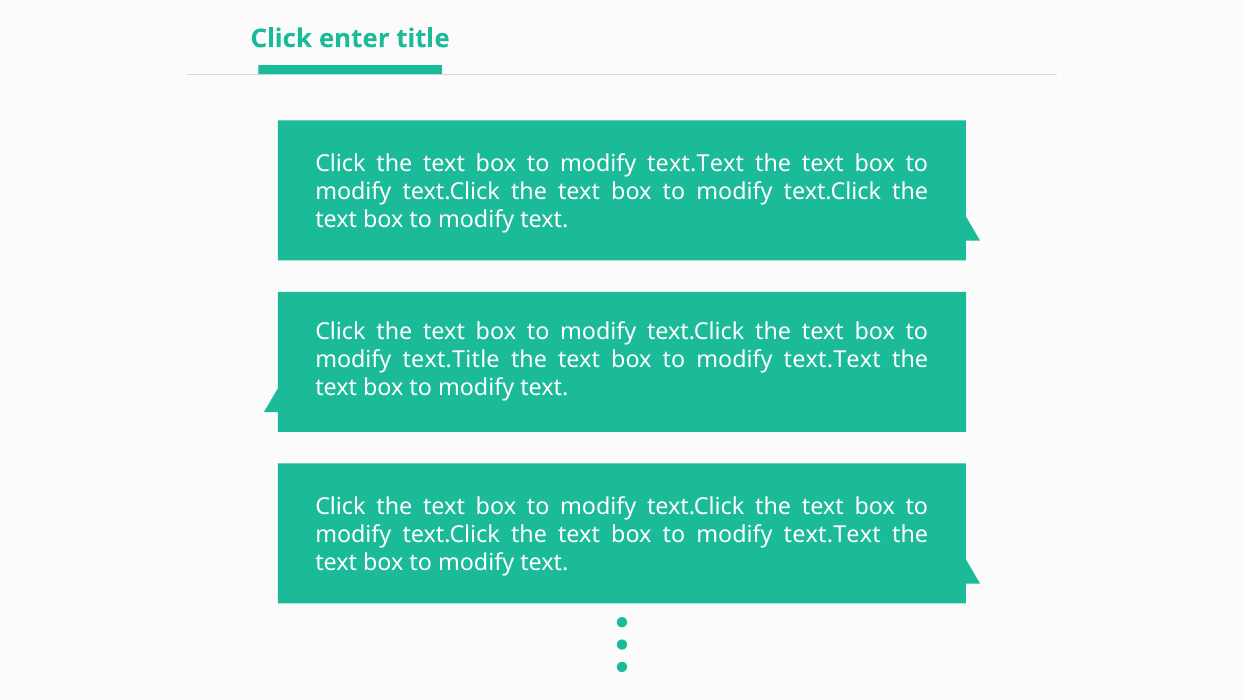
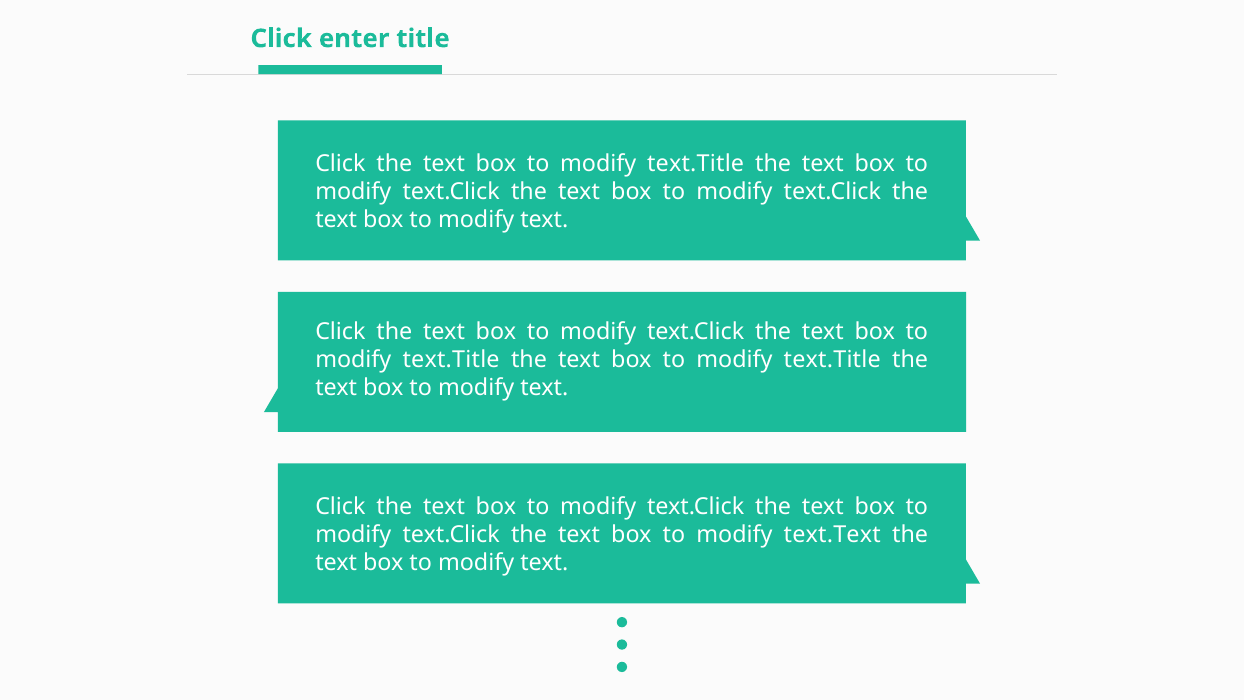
text.Text at (696, 163): text.Text -> text.Title
text.Text at (832, 359): text.Text -> text.Title
